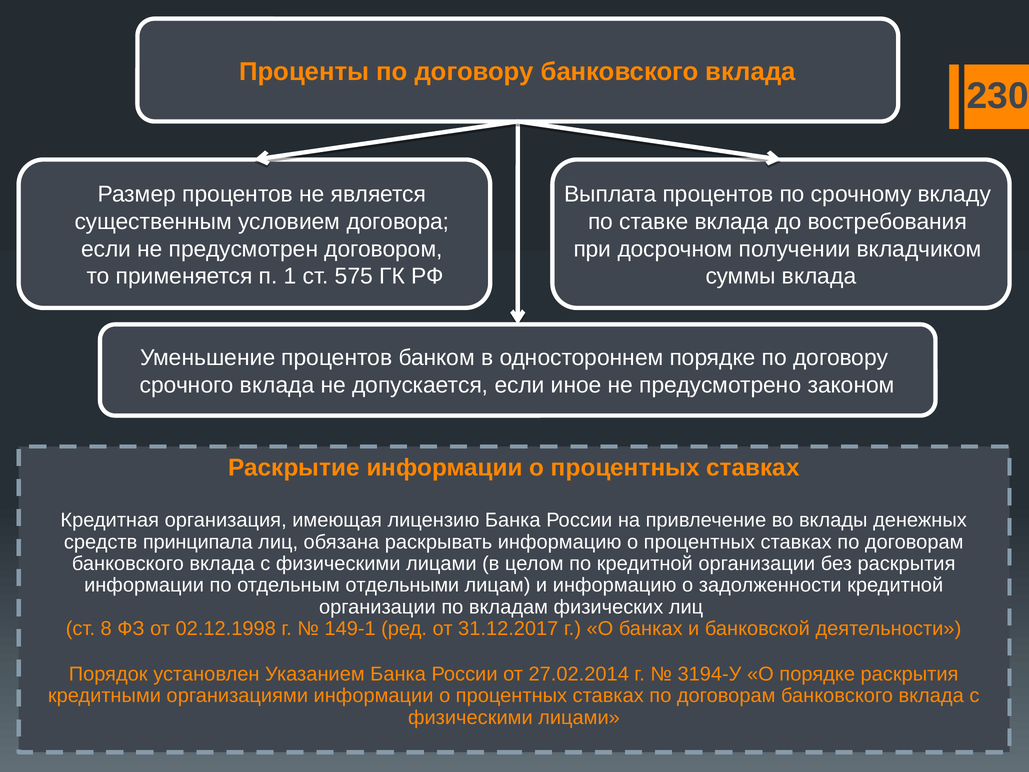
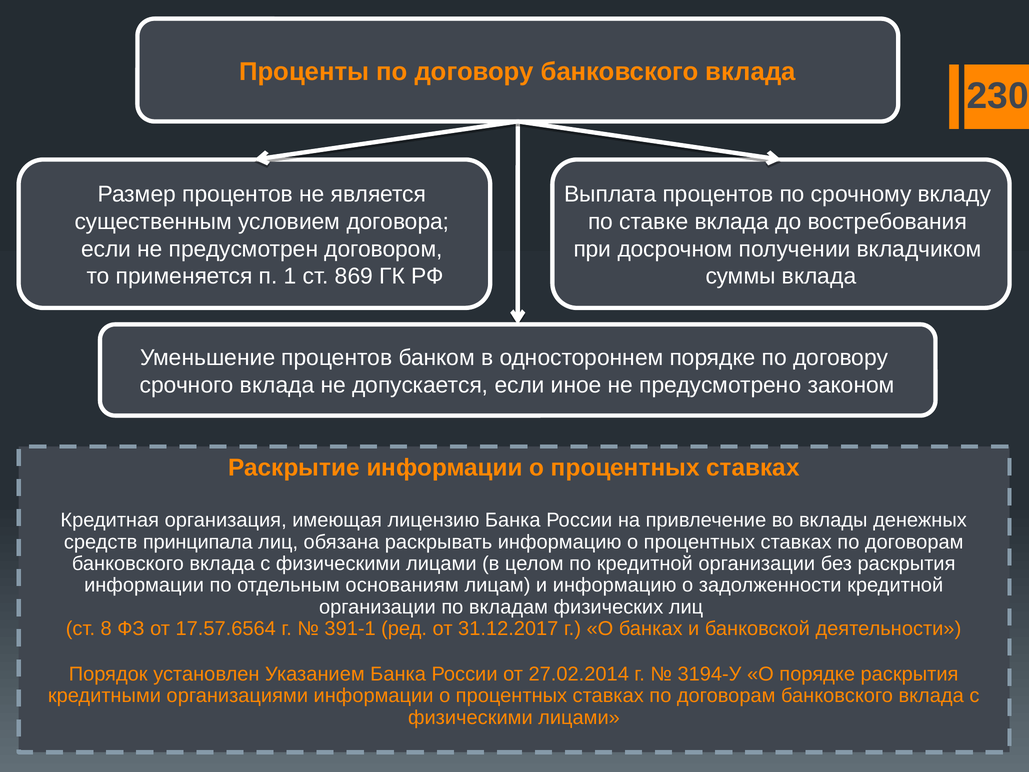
575: 575 -> 869
отдельными: отдельными -> основаниям
02.12.1998: 02.12.1998 -> 17.57.6564
149-1: 149-1 -> 391-1
